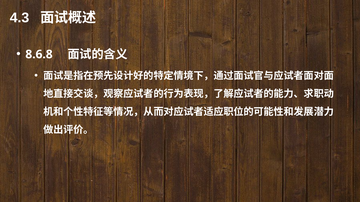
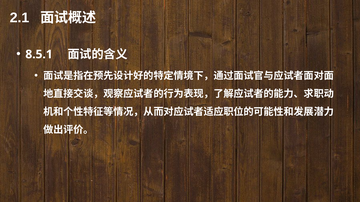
4.3: 4.3 -> 2.1
8.6.8: 8.6.8 -> 8.5.1
